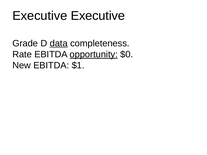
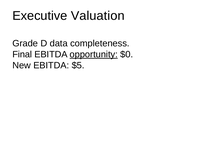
Executive Executive: Executive -> Valuation
data underline: present -> none
Rate: Rate -> Final
$1: $1 -> $5
